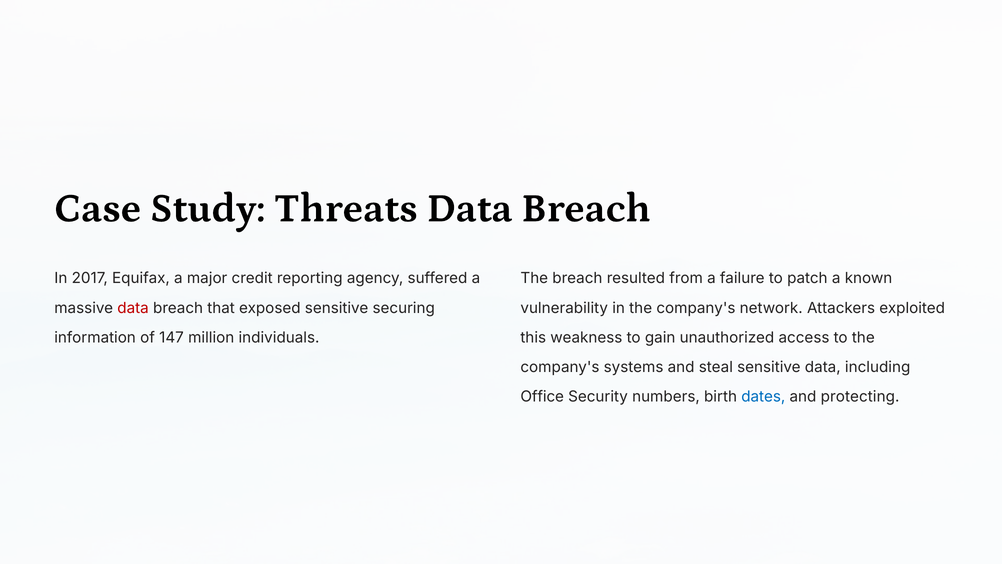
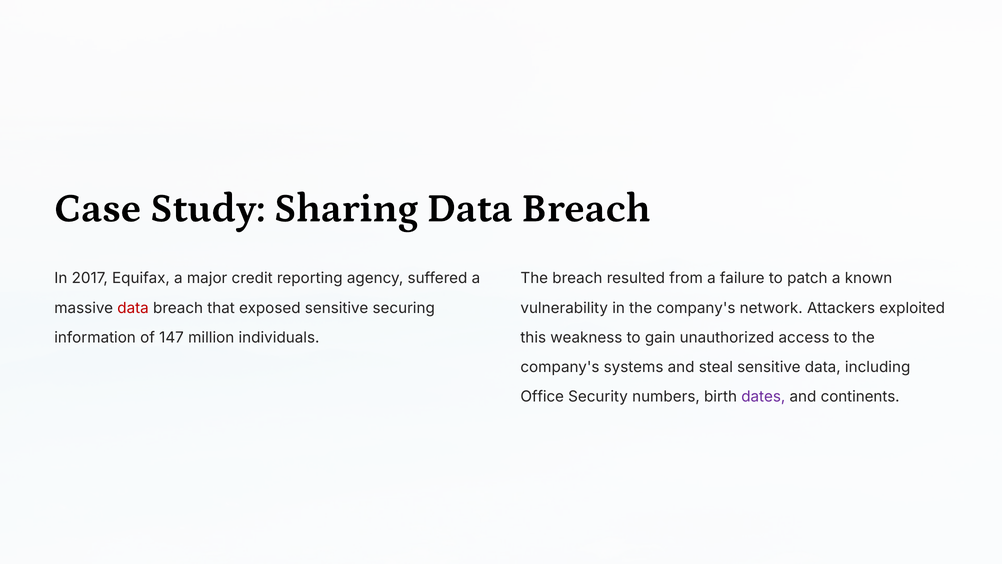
Threats: Threats -> Sharing
dates colour: blue -> purple
protecting: protecting -> continents
